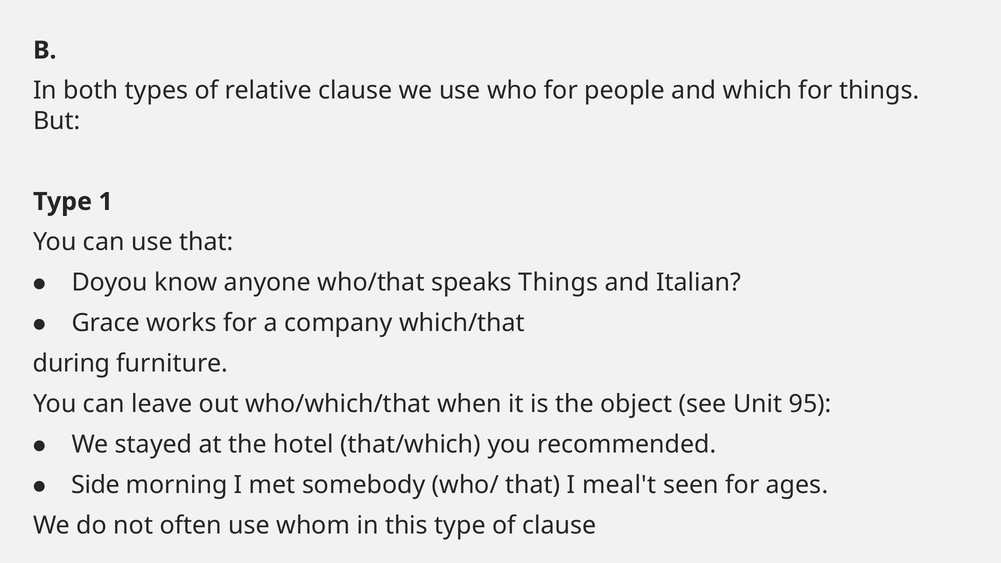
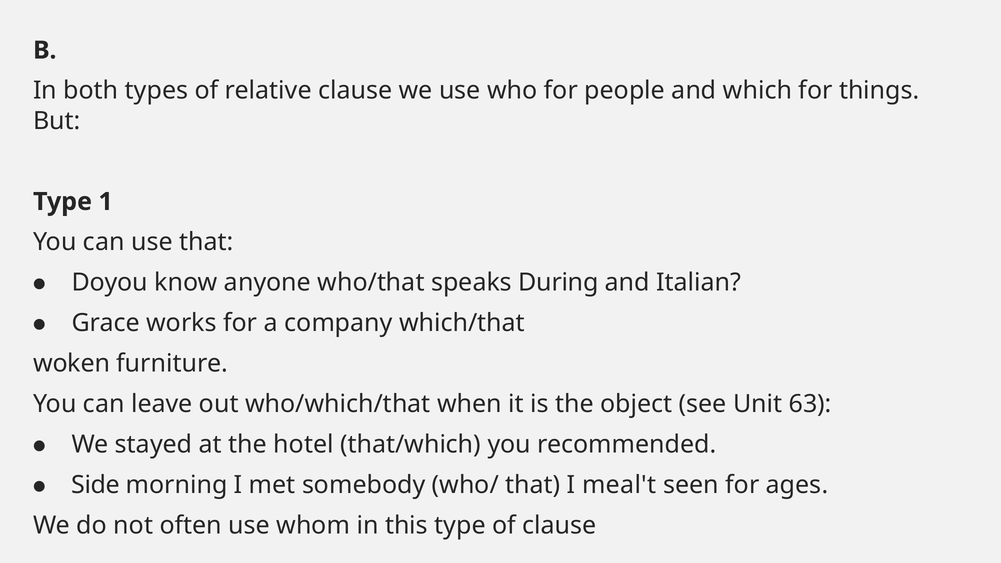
speaks Things: Things -> During
during: during -> woken
95: 95 -> 63
